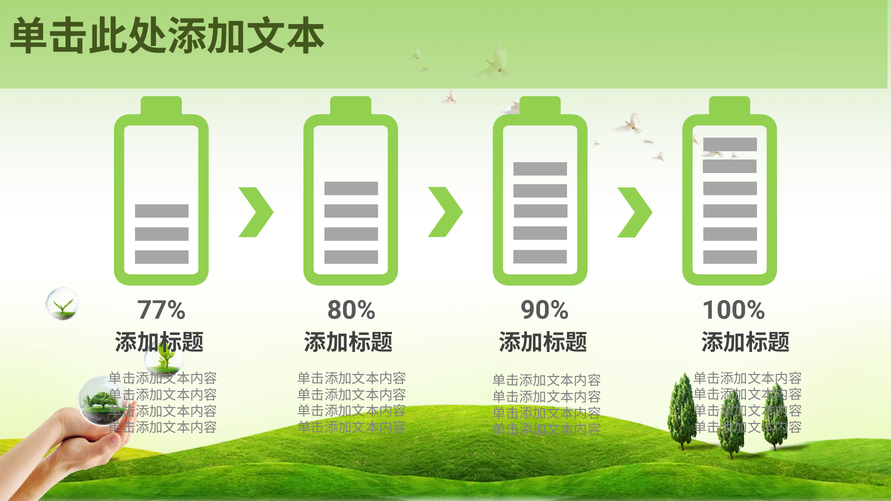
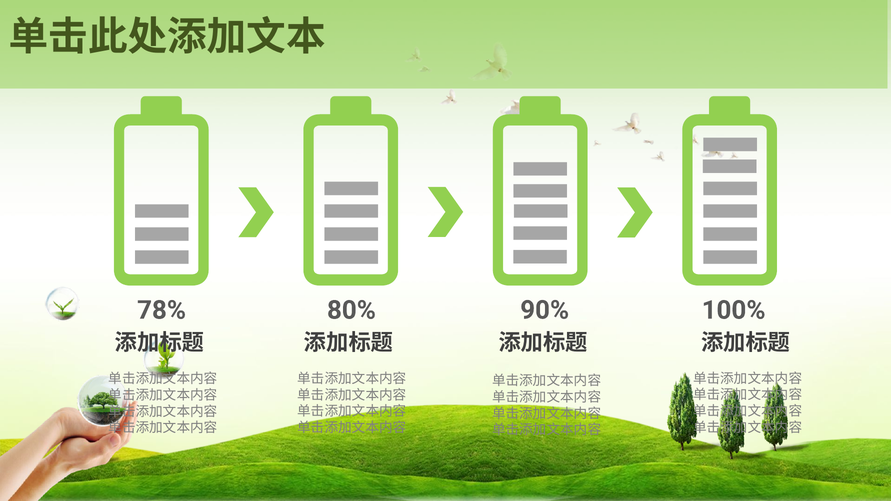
77%: 77% -> 78%
